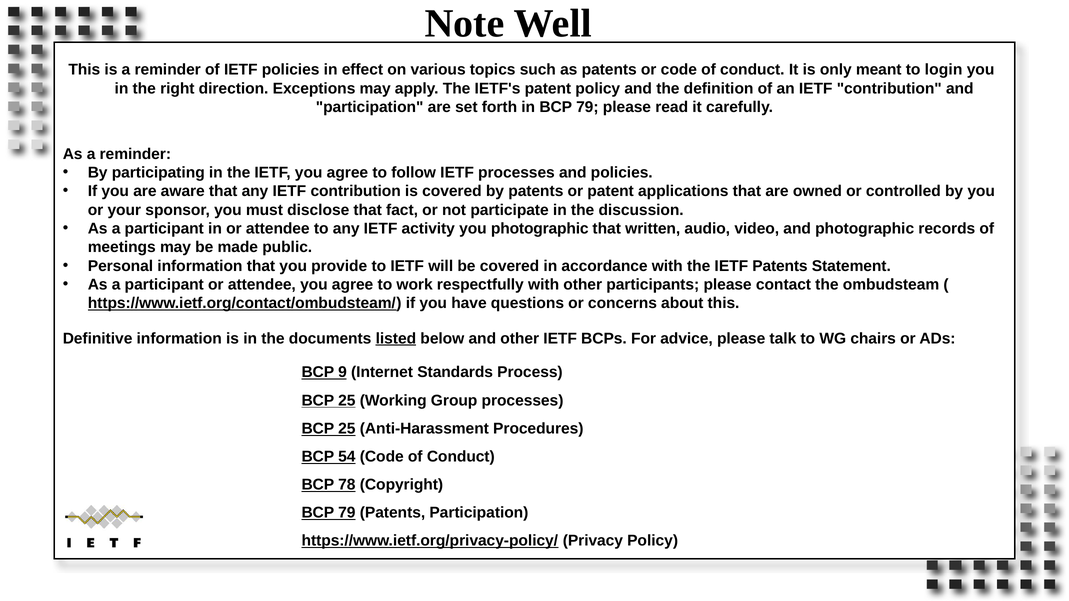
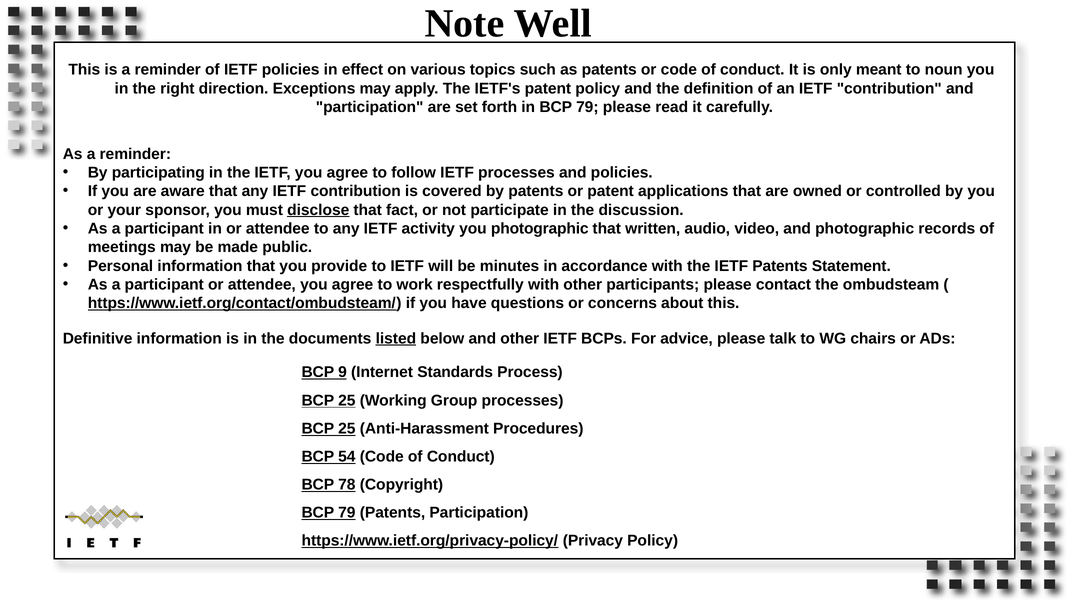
login: login -> noun
disclose underline: none -> present
be covered: covered -> minutes
